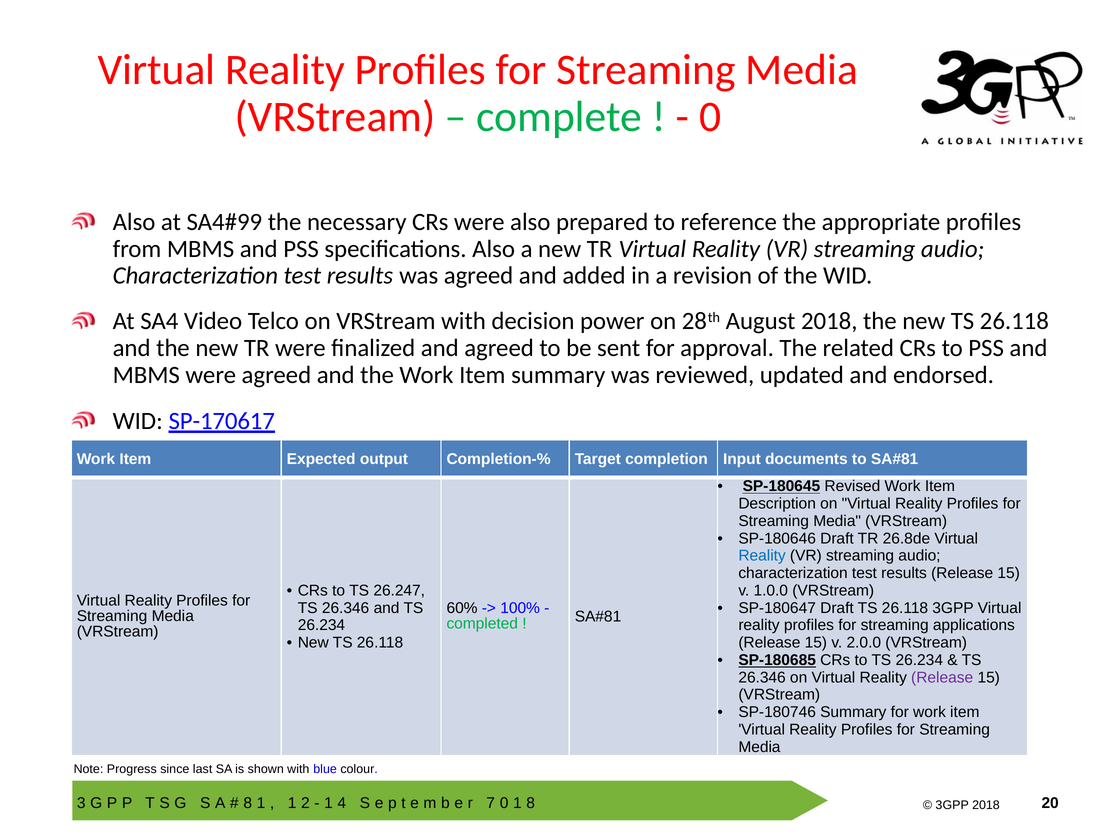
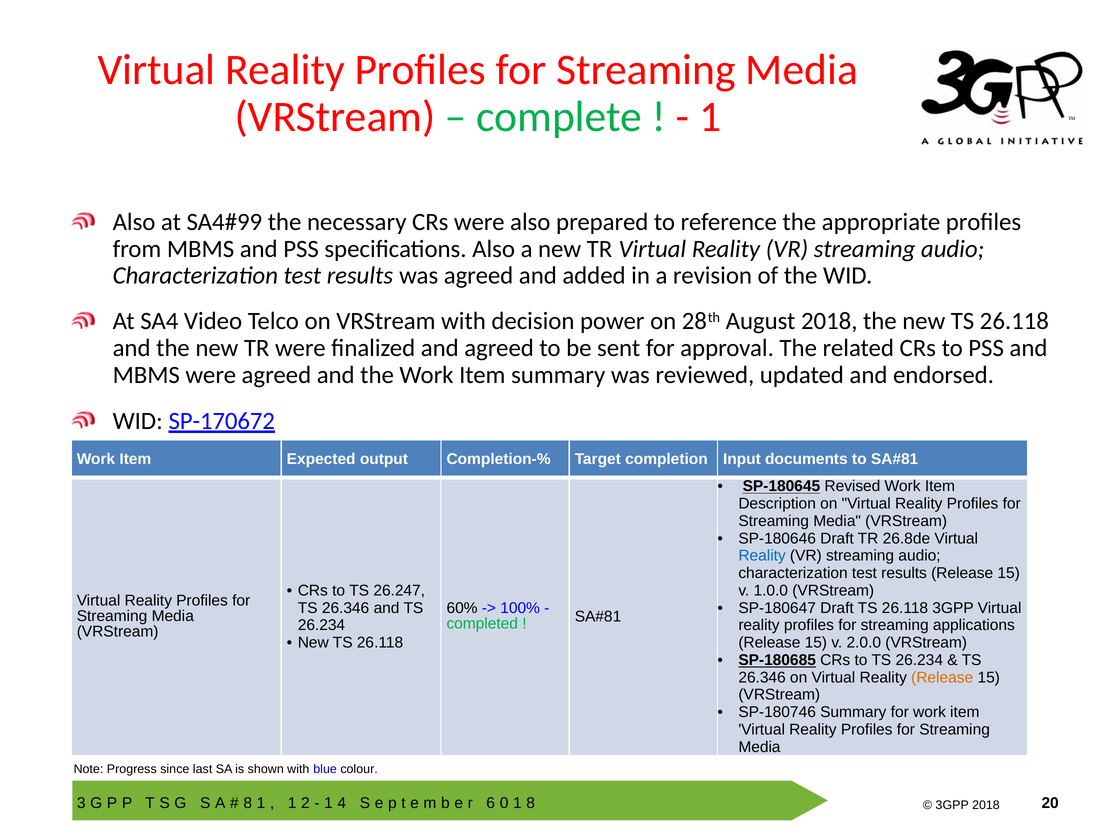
0 at (710, 117): 0 -> 1
SP-170617: SP-170617 -> SP-170672
Release at (942, 677) colour: purple -> orange
7: 7 -> 6
